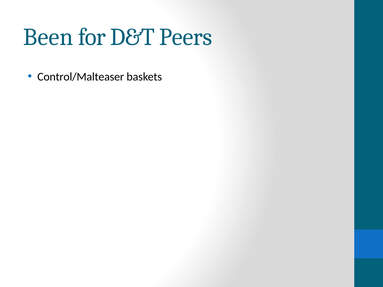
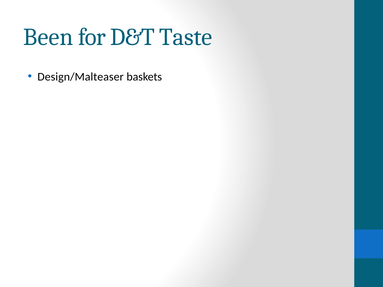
Peers: Peers -> Taste
Control/Malteaser: Control/Malteaser -> Design/Malteaser
